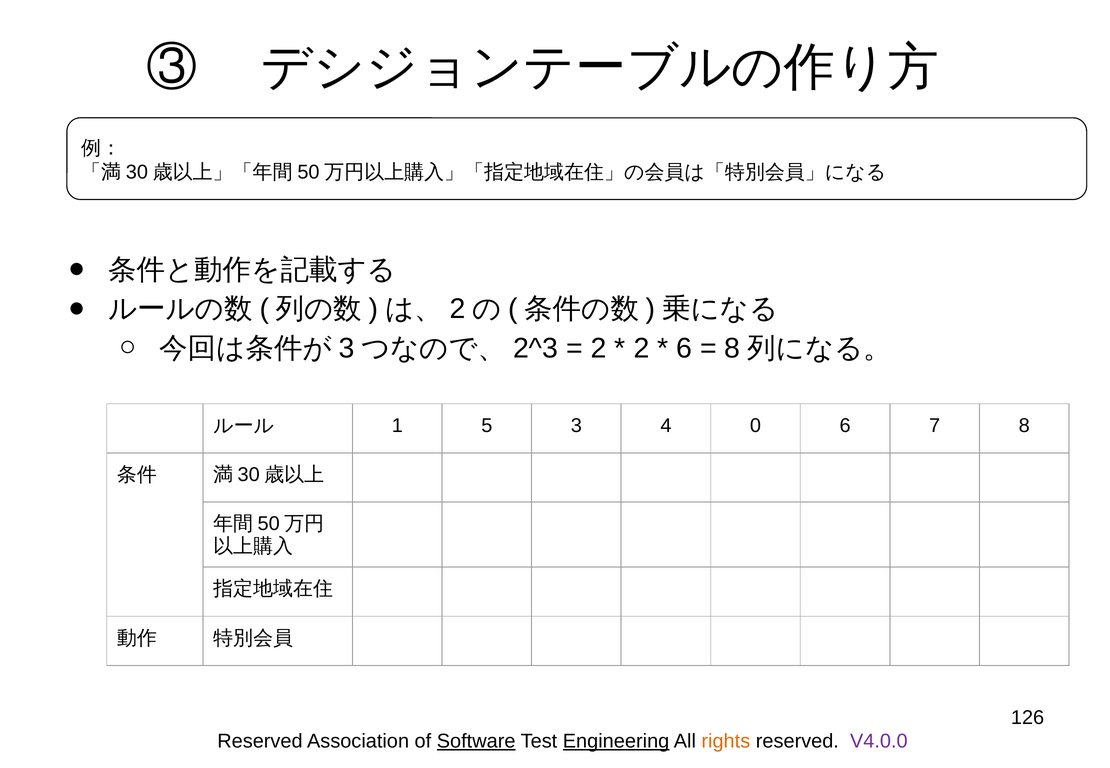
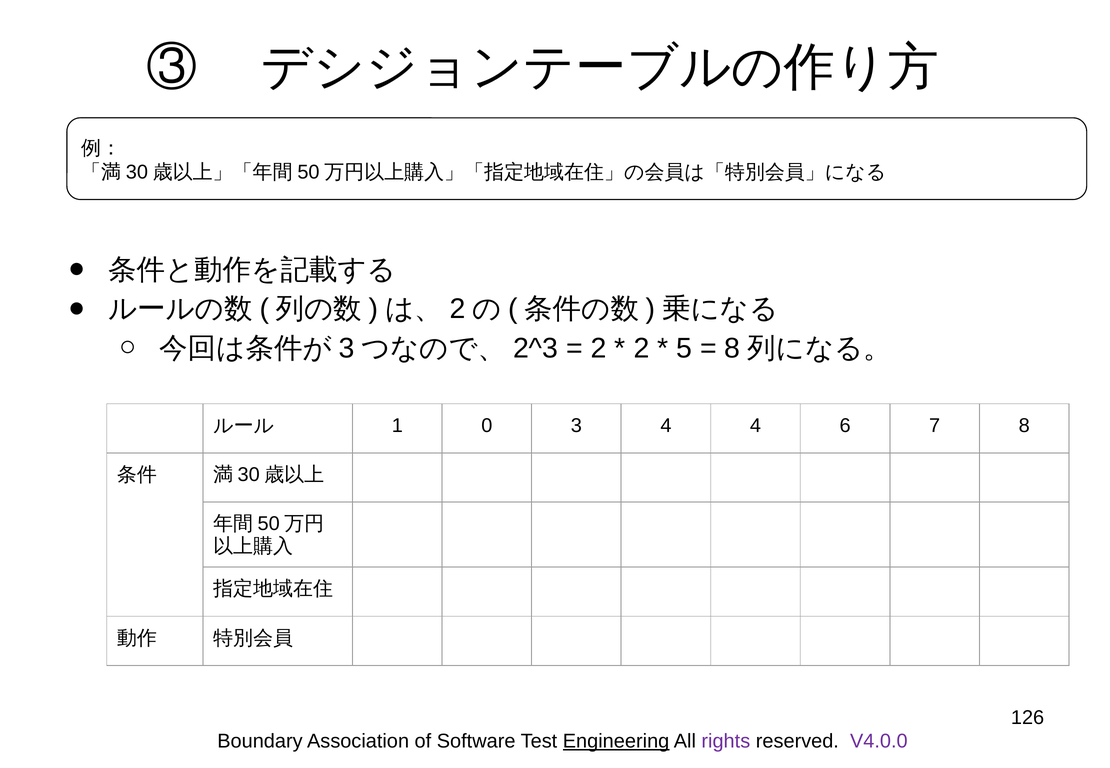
6 at (684, 348): 6 -> 5
5: 5 -> 0
4 0: 0 -> 4
Reserved at (260, 742): Reserved -> Boundary
Software underline: present -> none
rights colour: orange -> purple
